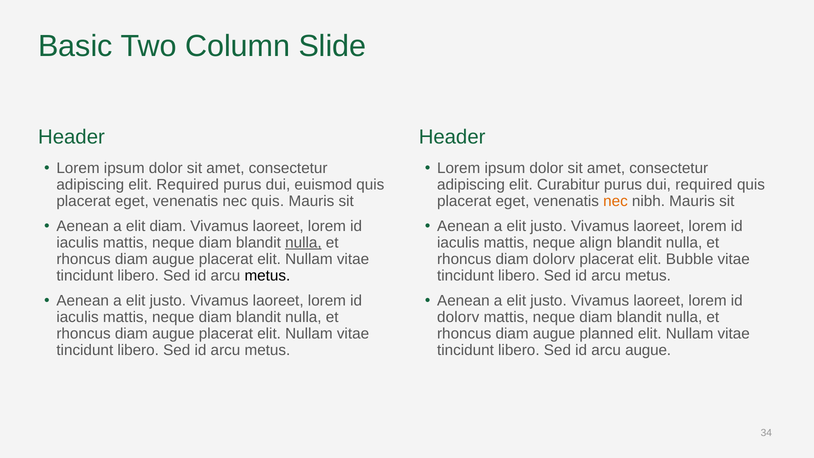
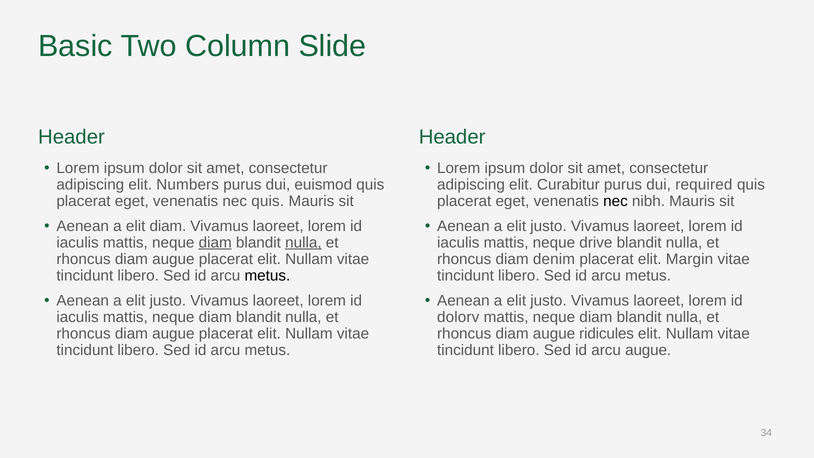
elit Required: Required -> Numbers
nec at (615, 201) colour: orange -> black
diam at (215, 243) underline: none -> present
align: align -> drive
diam dolorv: dolorv -> denim
Bubble: Bubble -> Margin
planned: planned -> ridicules
